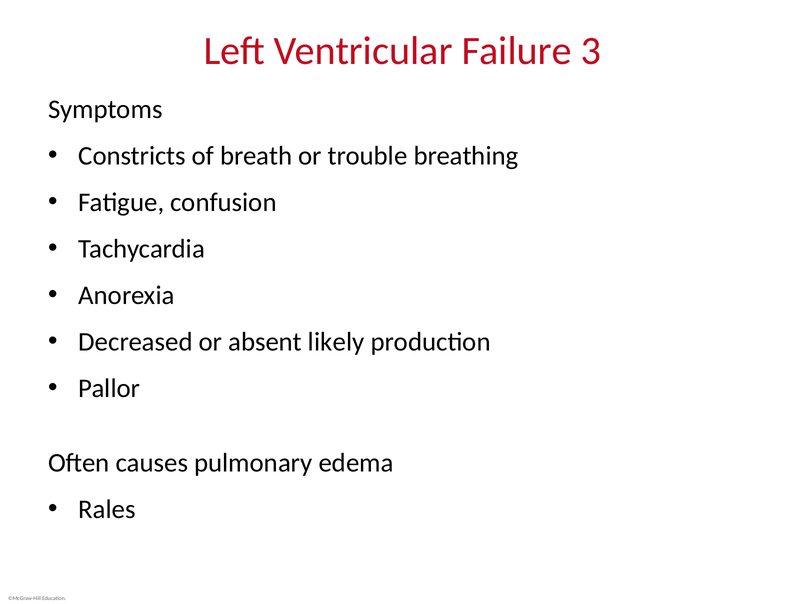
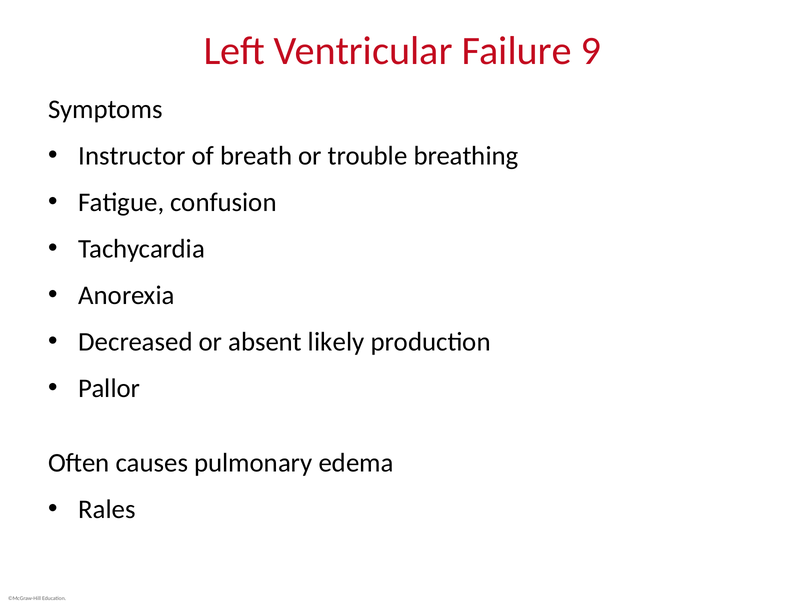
3: 3 -> 9
Constricts: Constricts -> Instructor
